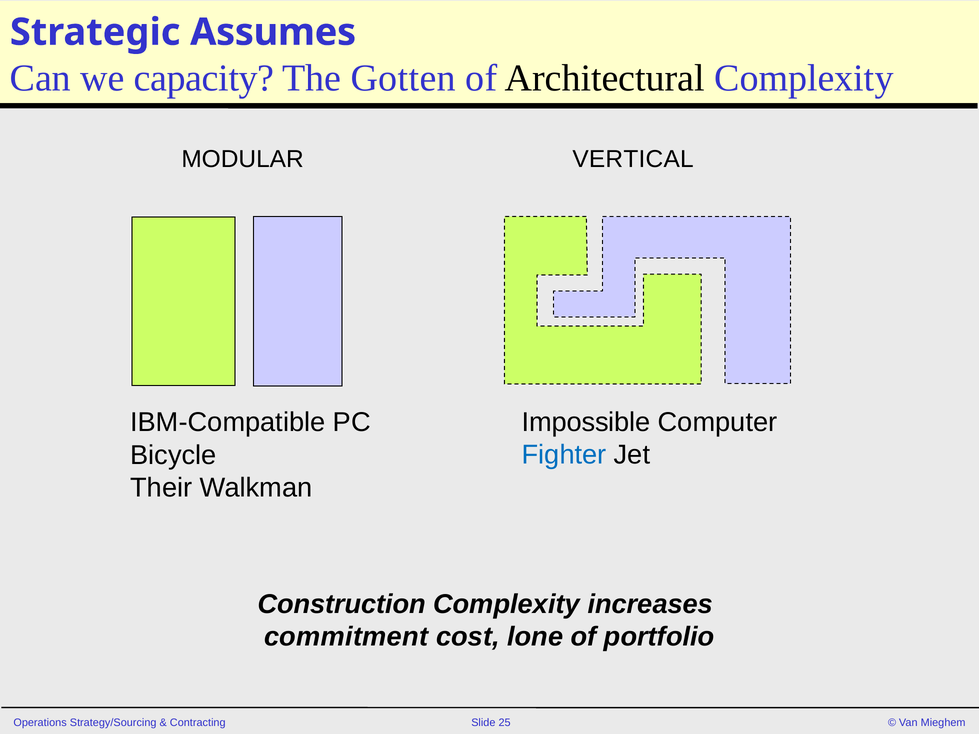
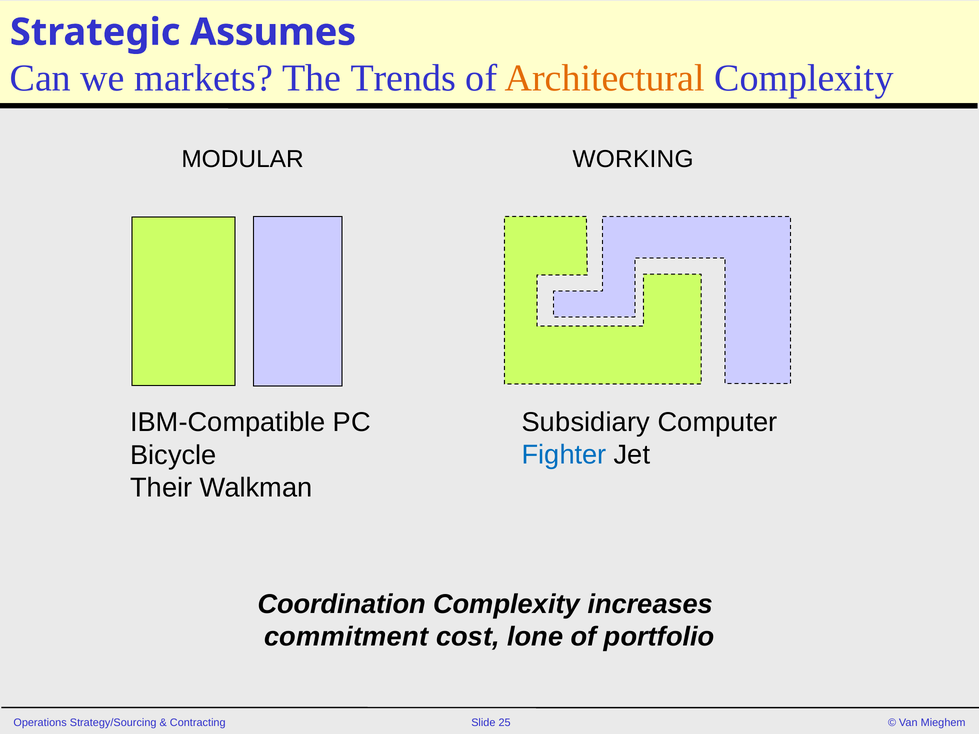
capacity: capacity -> markets
Gotten: Gotten -> Trends
Architectural colour: black -> orange
VERTICAL: VERTICAL -> WORKING
Impossible: Impossible -> Subsidiary
Construction: Construction -> Coordination
